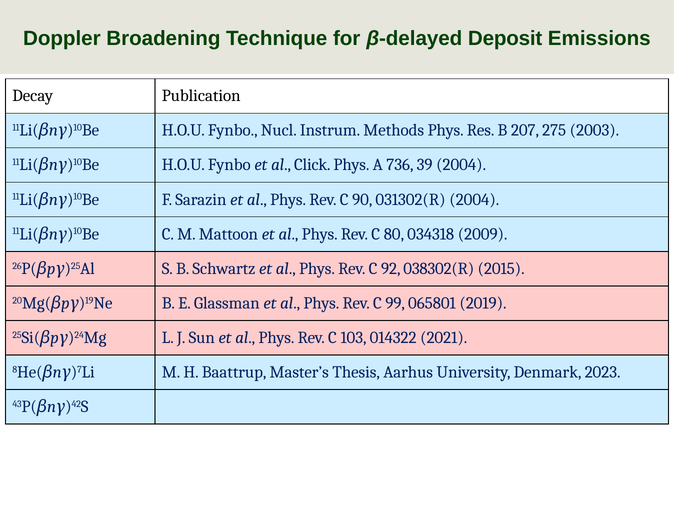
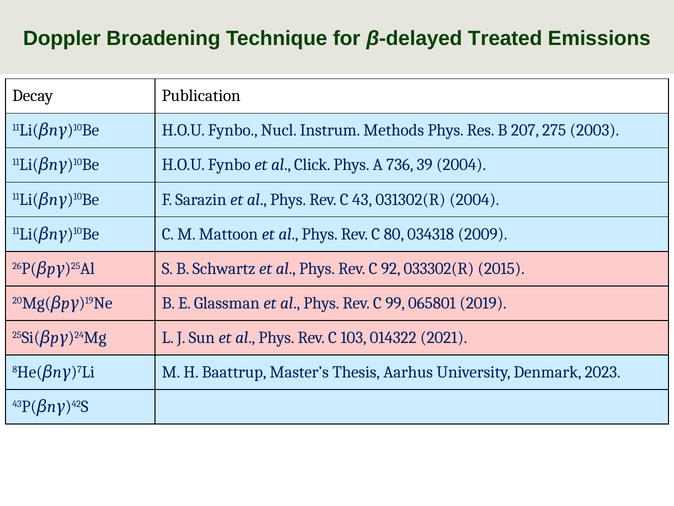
Deposit: Deposit -> Treated
90: 90 -> 43
038302(R: 038302(R -> 033302(R
